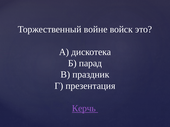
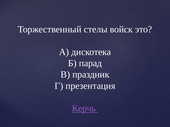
войне: войне -> стелы
